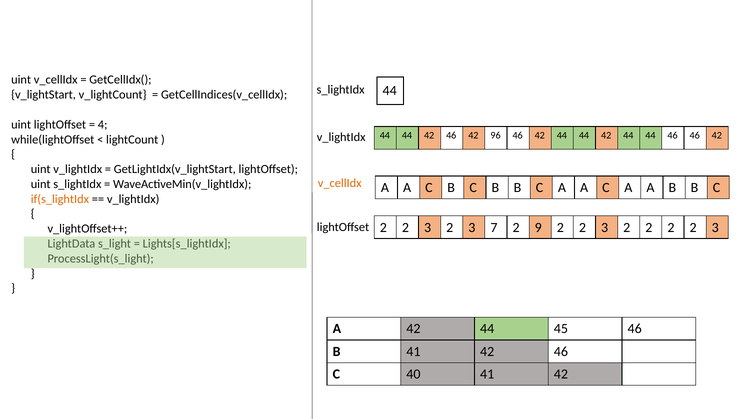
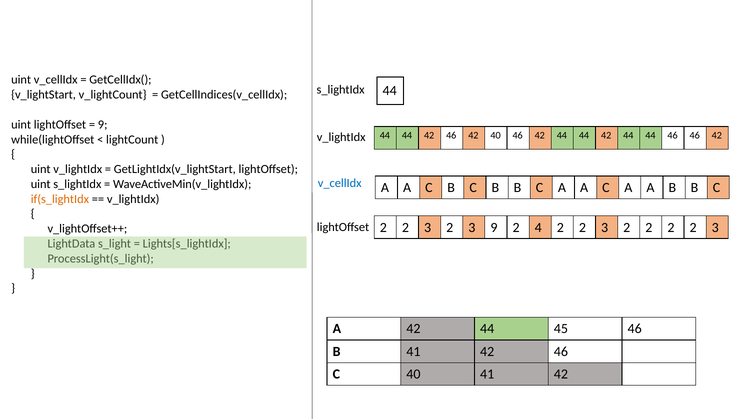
4 at (103, 125): 4 -> 9
42 96: 96 -> 40
v_cellIdx at (340, 183) colour: orange -> blue
3 7: 7 -> 9
9: 9 -> 4
